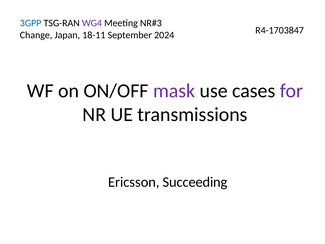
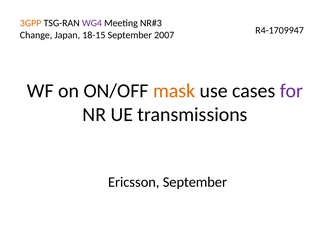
3GPP colour: blue -> orange
R4-1703847: R4-1703847 -> R4-1709947
18-11: 18-11 -> 18-15
2024: 2024 -> 2007
mask colour: purple -> orange
Ericsson Succeeding: Succeeding -> September
